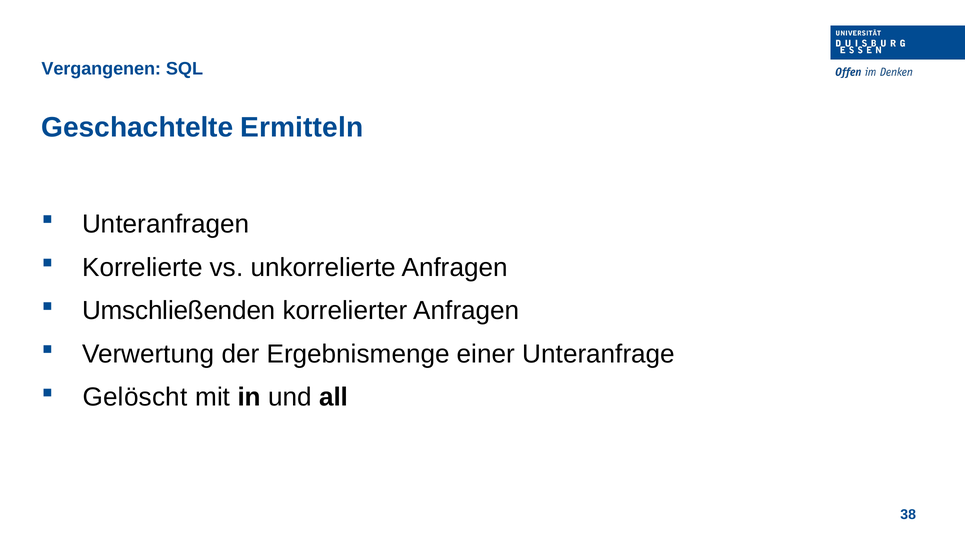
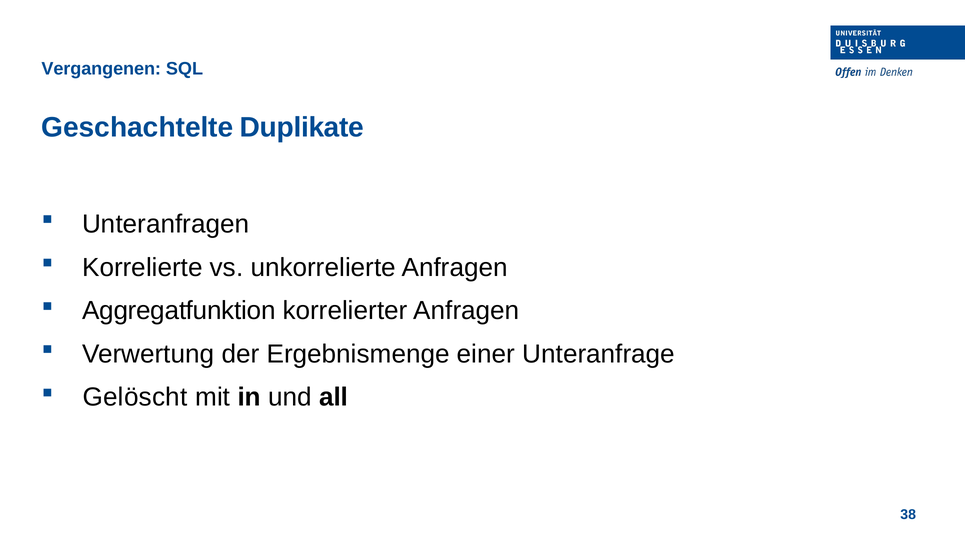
Ermitteln: Ermitteln -> Duplikate
Umschließenden: Umschließenden -> Aggregatfunktion
